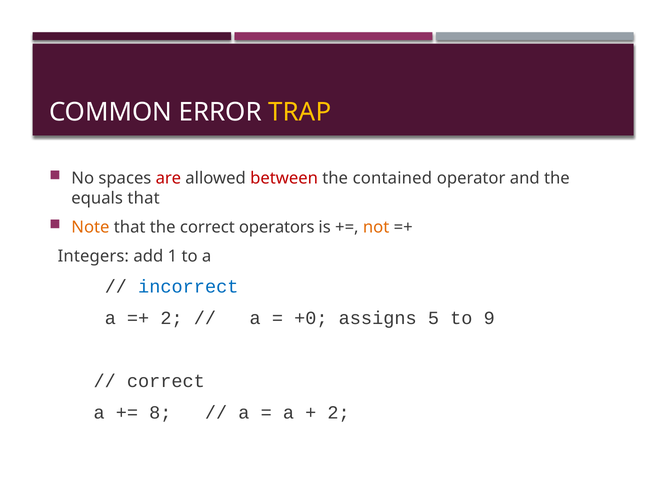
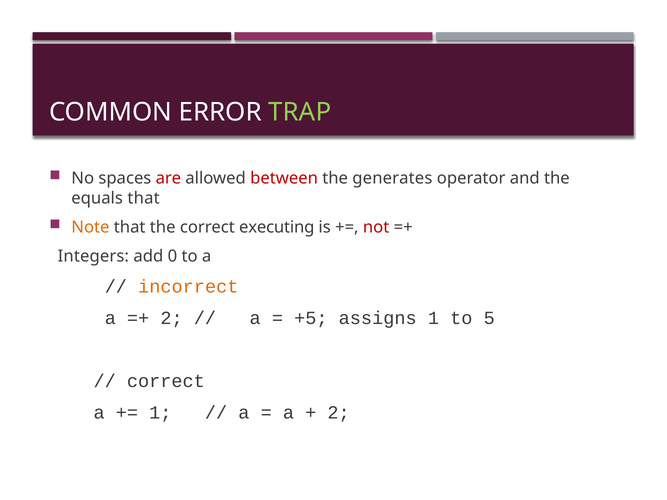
TRAP colour: yellow -> light green
contained: contained -> generates
operators: operators -> executing
not colour: orange -> red
1: 1 -> 0
incorrect colour: blue -> orange
+0: +0 -> +5
assigns 5: 5 -> 1
9: 9 -> 5
8 at (160, 413): 8 -> 1
